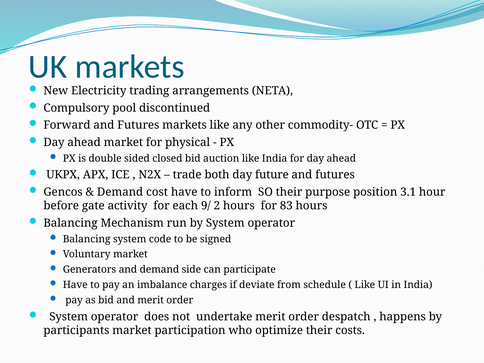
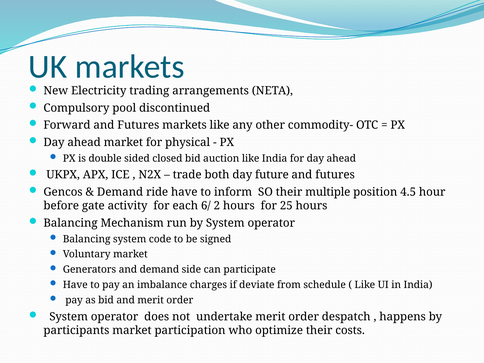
cost: cost -> ride
purpose: purpose -> multiple
3.1: 3.1 -> 4.5
9/: 9/ -> 6/
83: 83 -> 25
